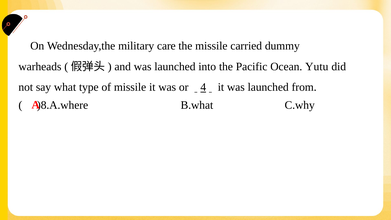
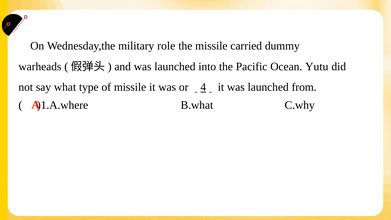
care: care -> role
)8.A.where: )8.A.where -> )1.A.where
